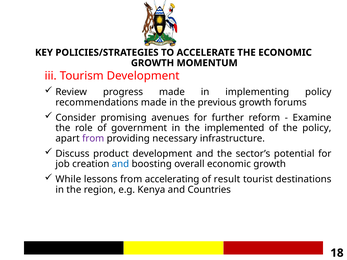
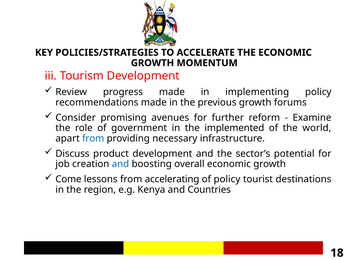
the policy: policy -> world
from at (93, 139) colour: purple -> blue
While: While -> Come
of result: result -> policy
